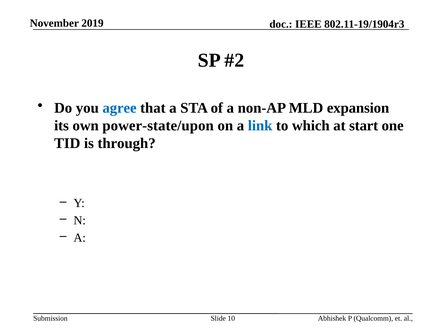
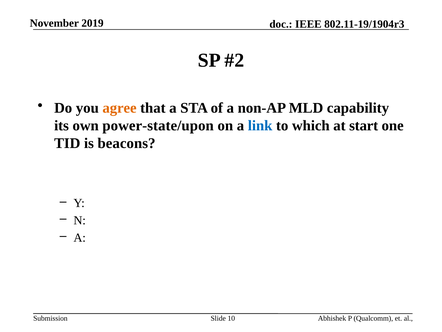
agree colour: blue -> orange
expansion: expansion -> capability
through: through -> beacons
